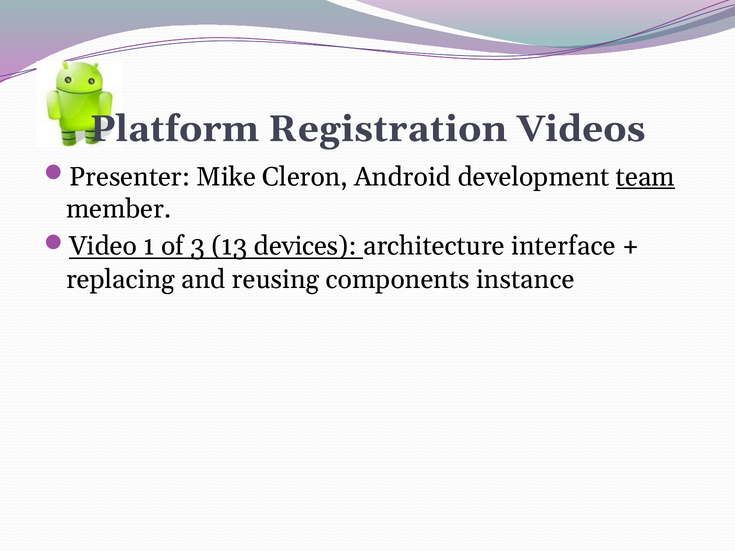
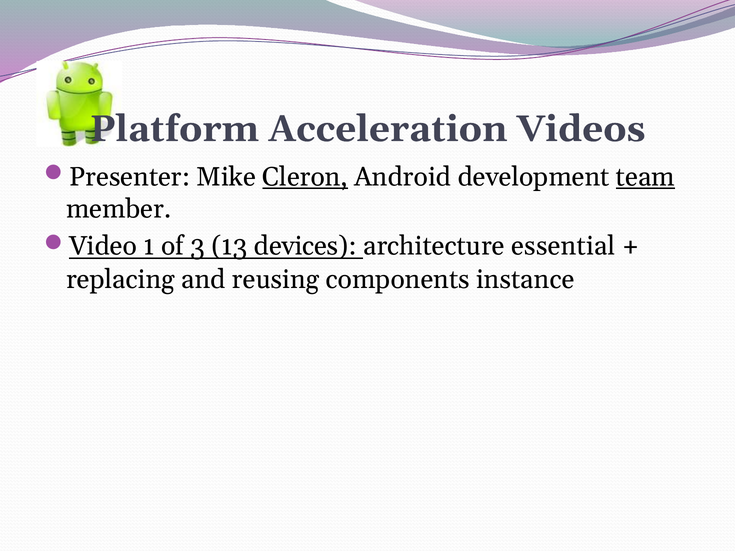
Registration: Registration -> Acceleration
Cleron underline: none -> present
interface: interface -> essential
